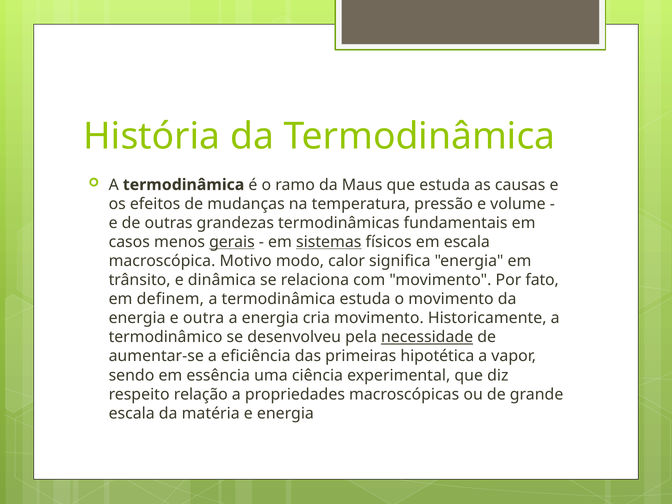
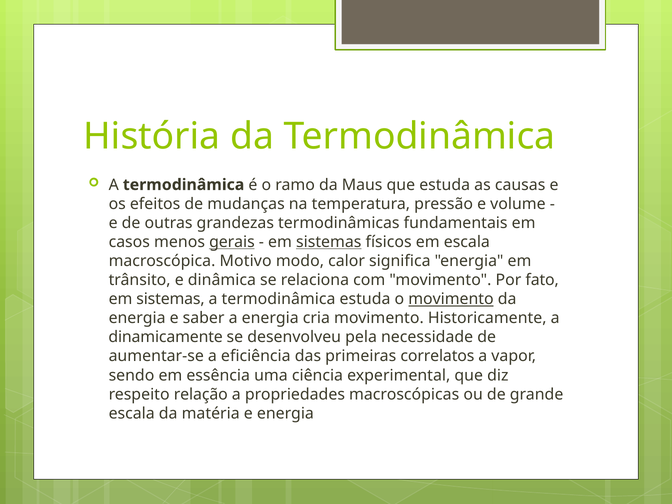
definem at (170, 299): definem -> sistemas
movimento at (451, 299) underline: none -> present
outra: outra -> saber
termodinâmico: termodinâmico -> dinamicamente
necessidade underline: present -> none
hipotética: hipotética -> correlatos
